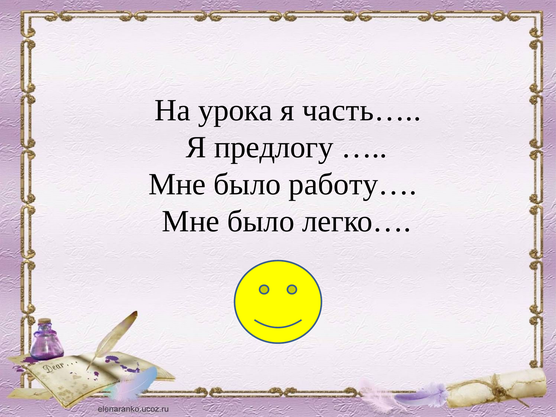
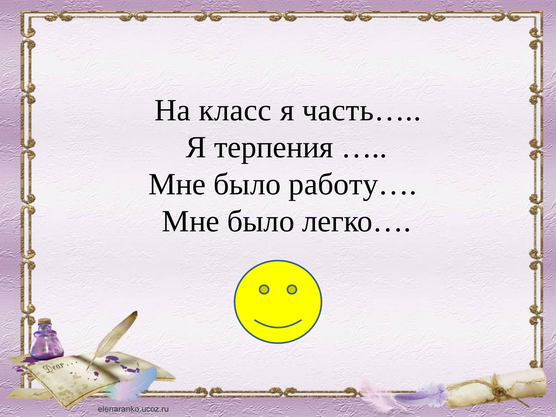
урока: урока -> класс
предлогу: предлогу -> терпения
